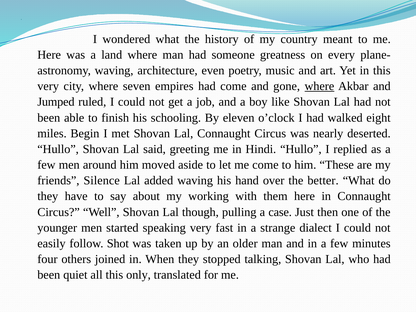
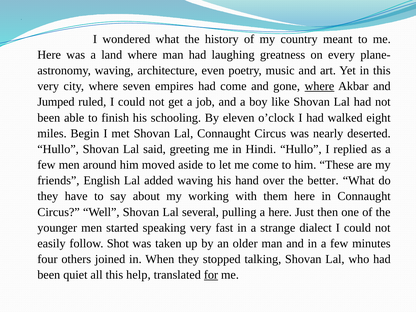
someone: someone -> laughing
Silence: Silence -> English
though: though -> several
a case: case -> here
only: only -> help
for underline: none -> present
